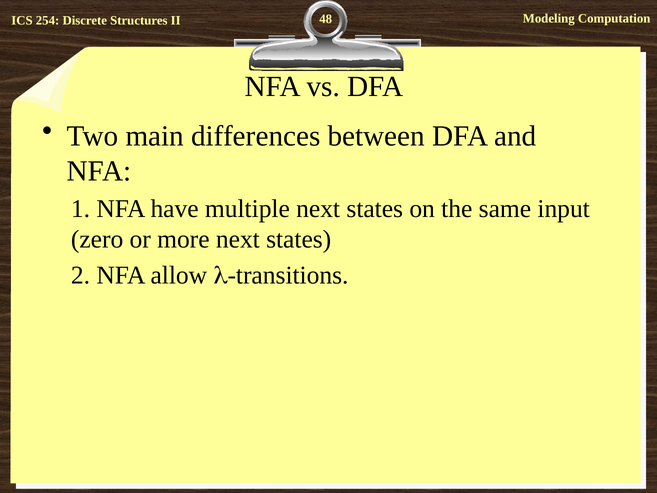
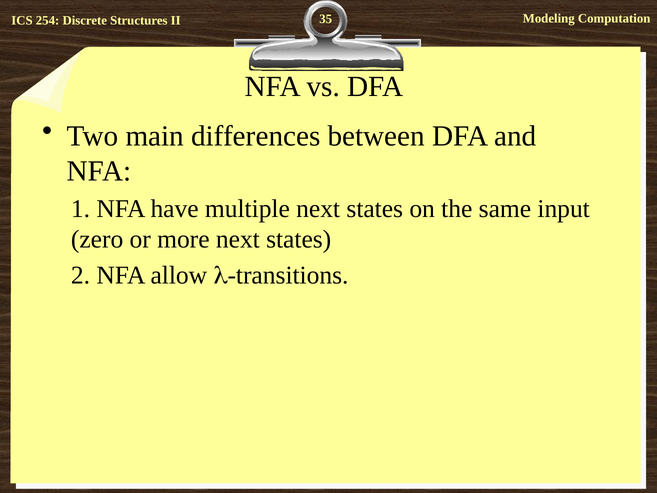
48: 48 -> 35
